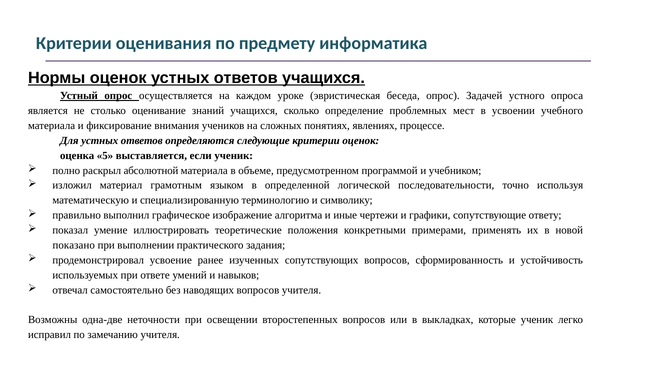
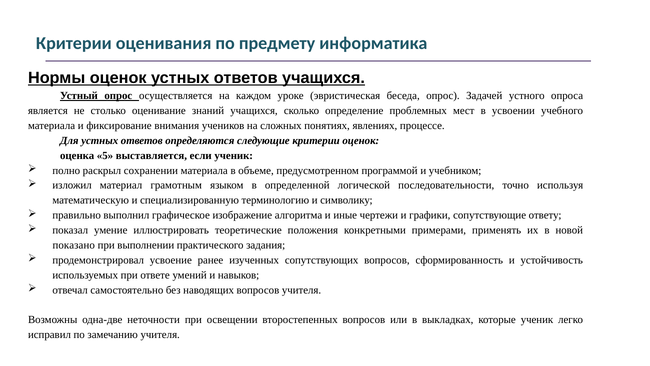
абсолютной: абсолютной -> сохранении
